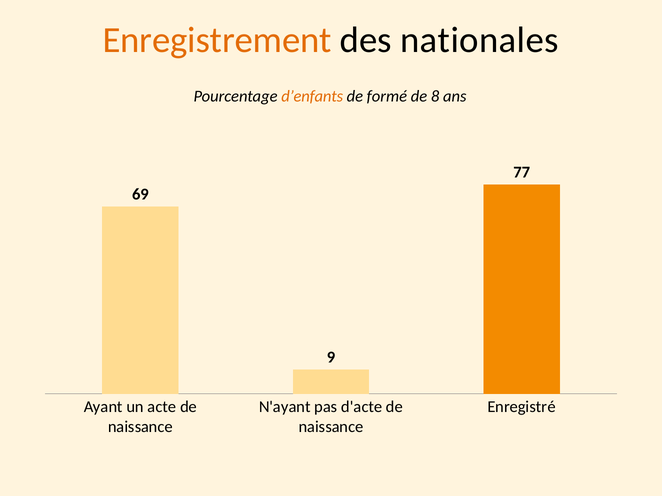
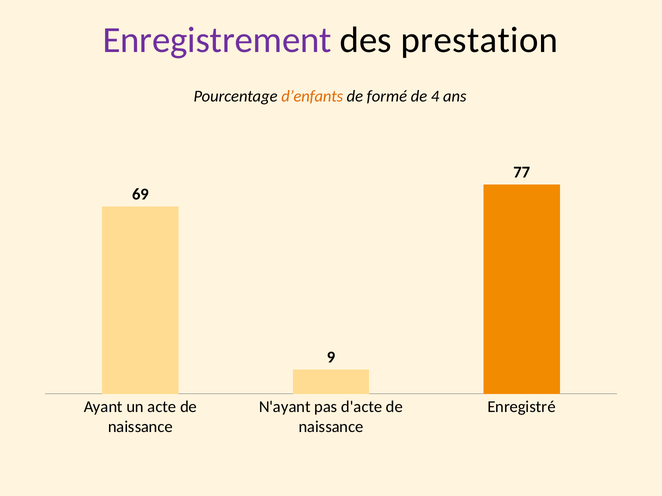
Enregistrement colour: orange -> purple
nationales: nationales -> prestation
8: 8 -> 4
